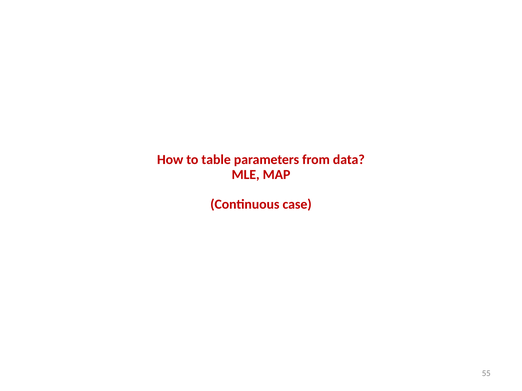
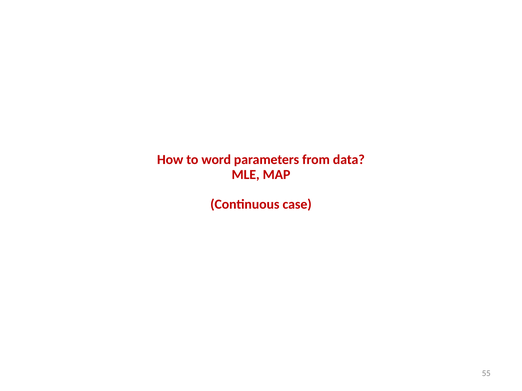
table: table -> word
